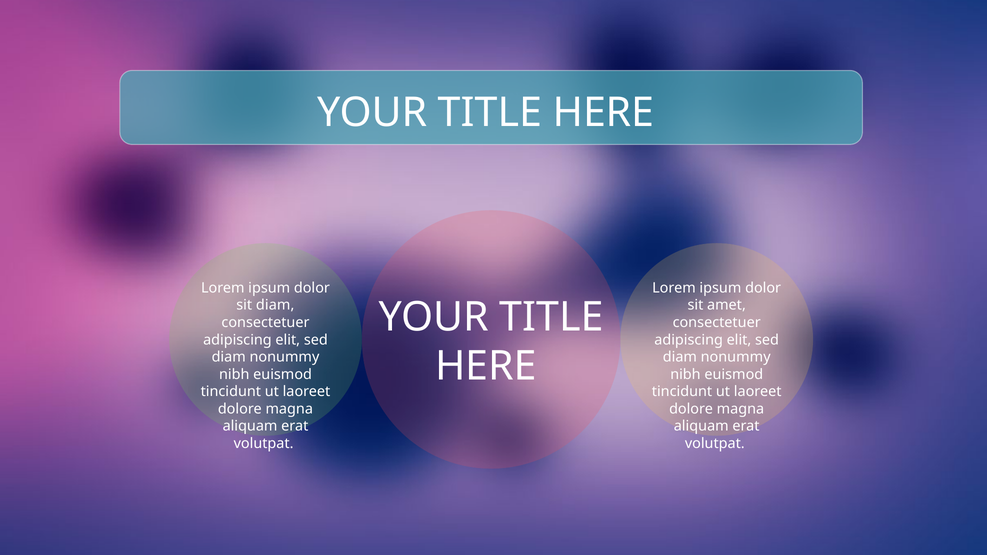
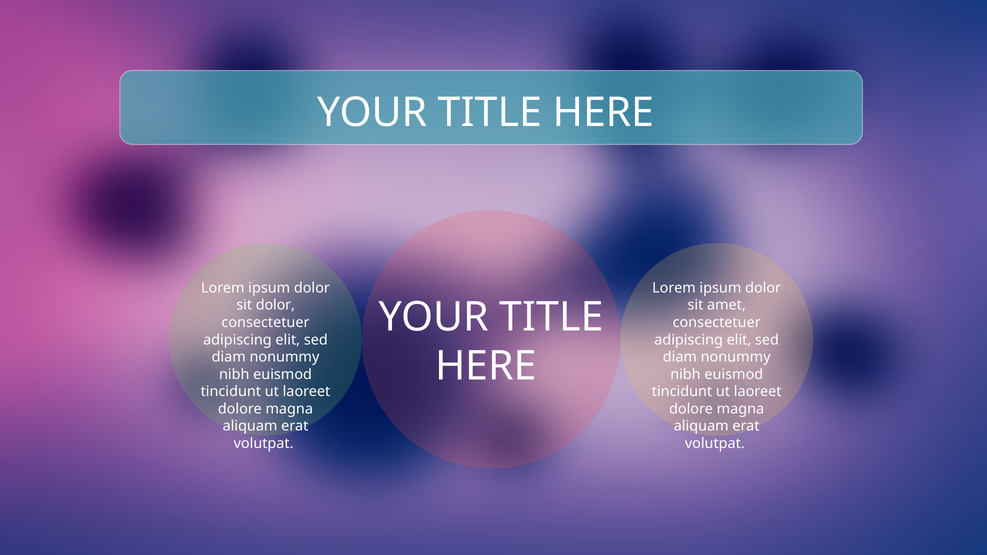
sit diam: diam -> dolor
